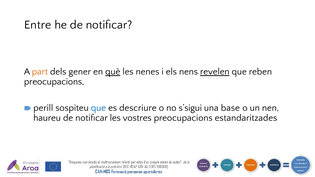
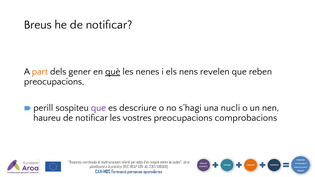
Entre: Entre -> Breus
revelen underline: present -> none
que at (98, 108) colour: blue -> purple
s’sigui: s’sigui -> s’hagi
base: base -> nucli
estandaritzades: estandaritzades -> comprobacions
